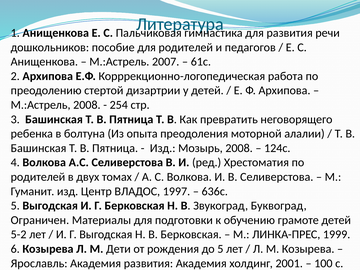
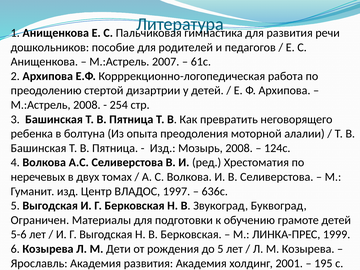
родителей at (38, 177): родителей -> неречевых
5-2: 5-2 -> 5-6
100: 100 -> 195
